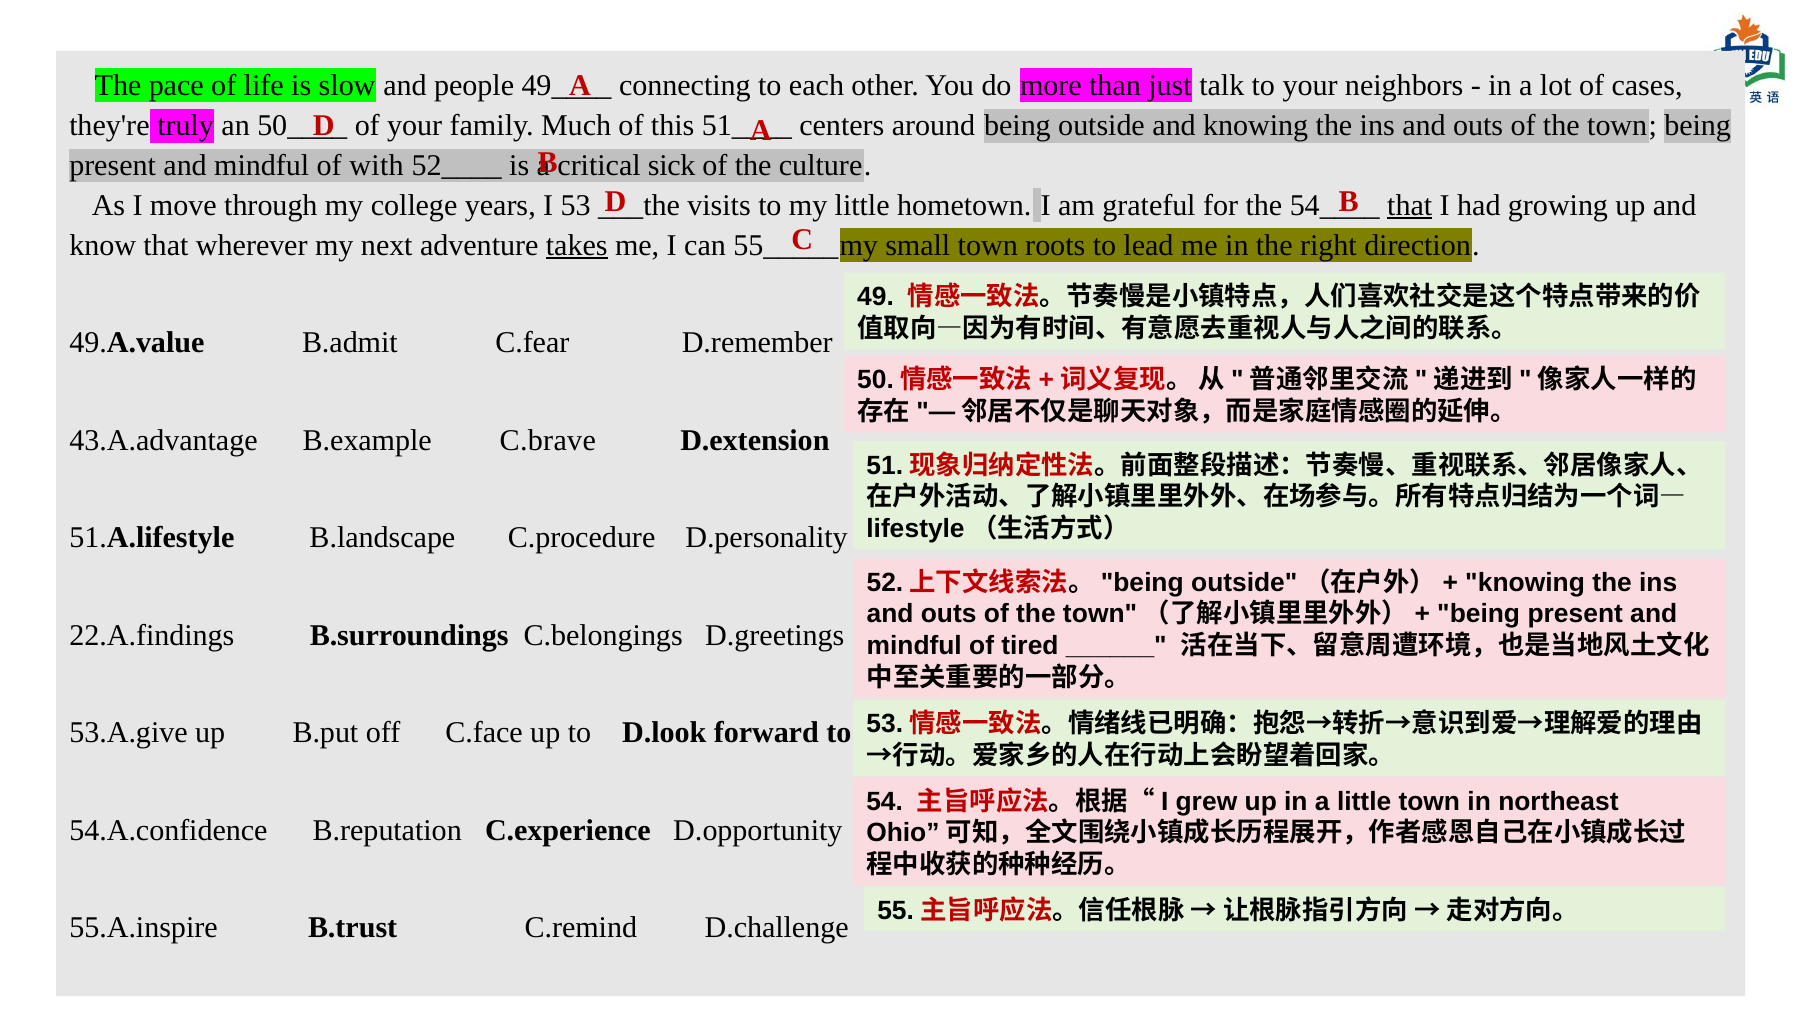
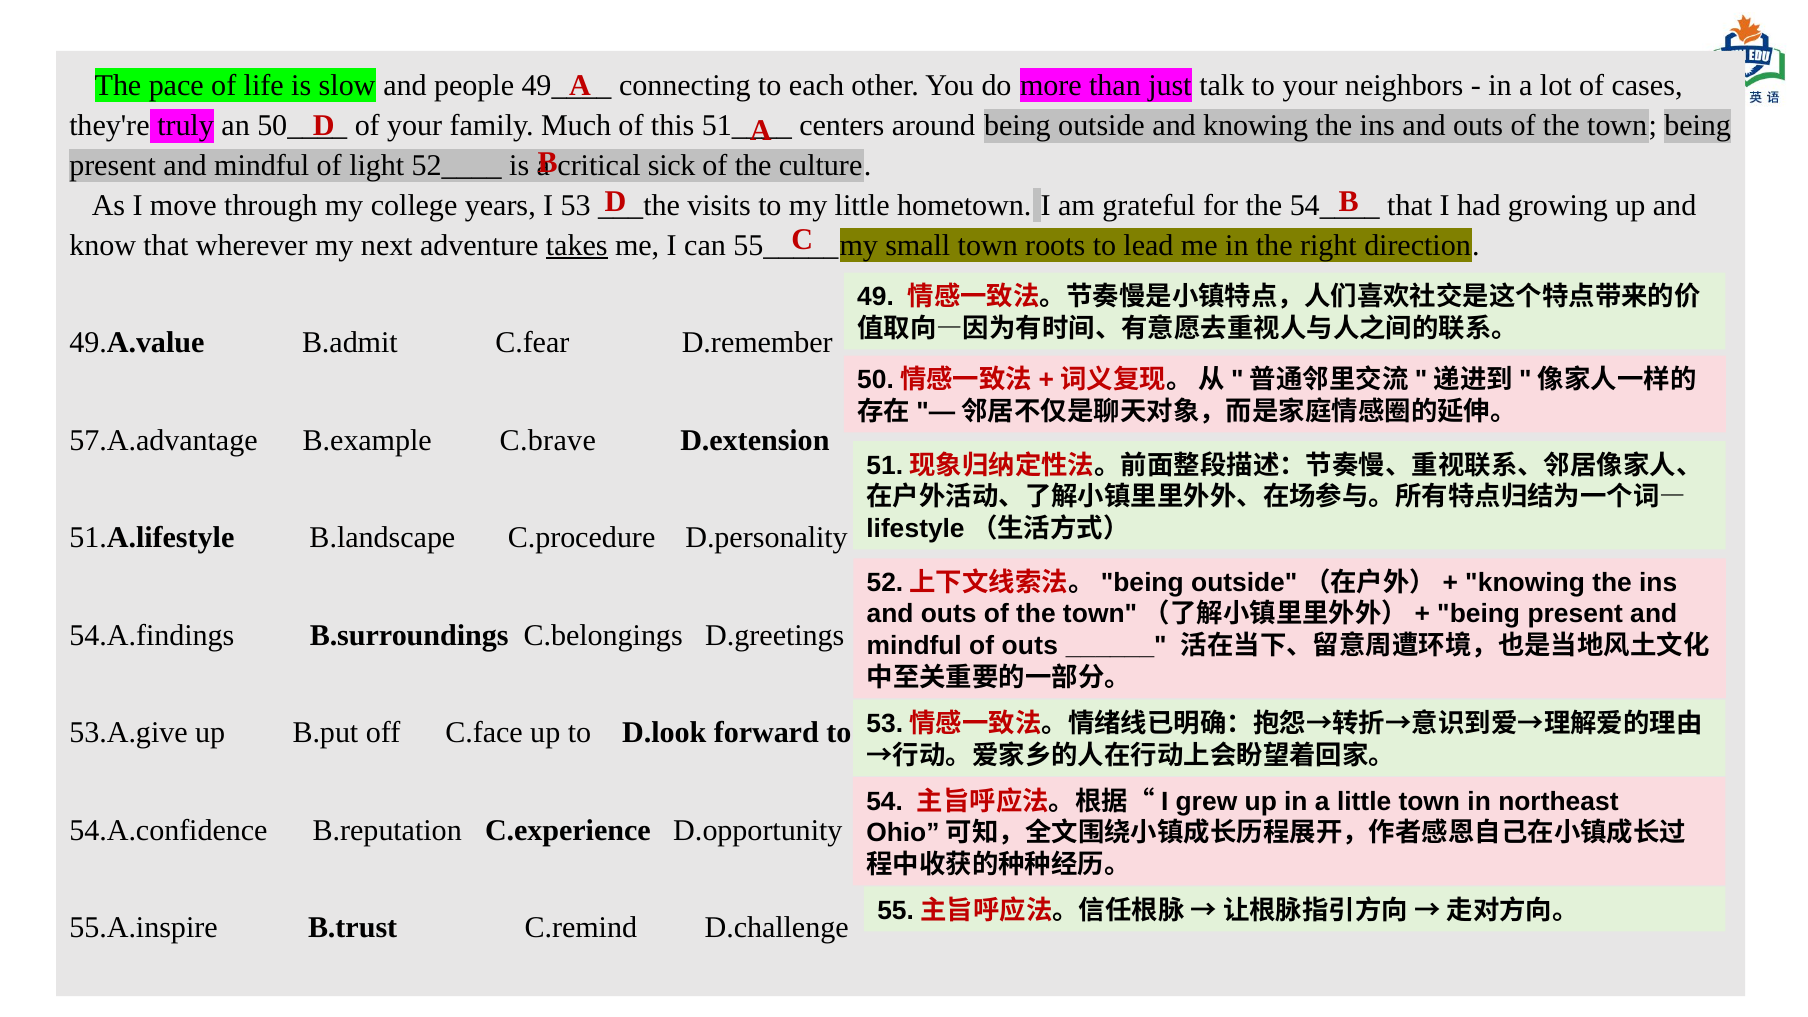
with: with -> light
that at (1410, 205) underline: present -> none
43.A.advantage: 43.A.advantage -> 57.A.advantage
22.A.findings: 22.A.findings -> 54.A.findings
of tired: tired -> outs
